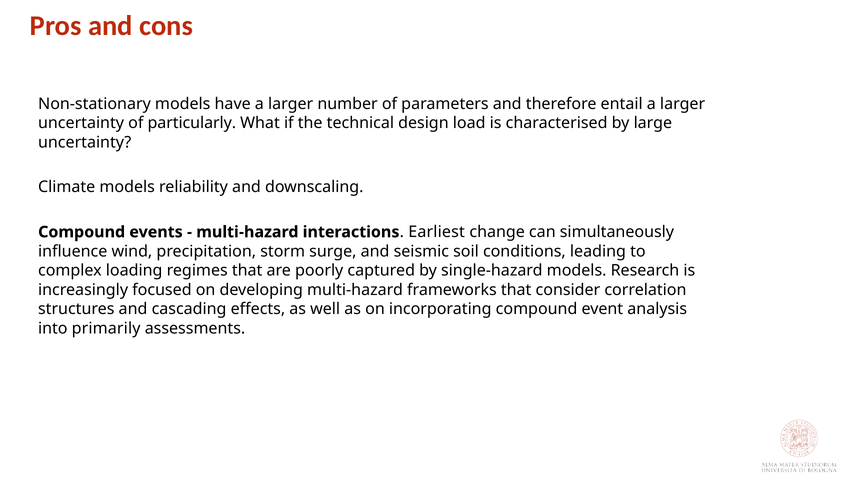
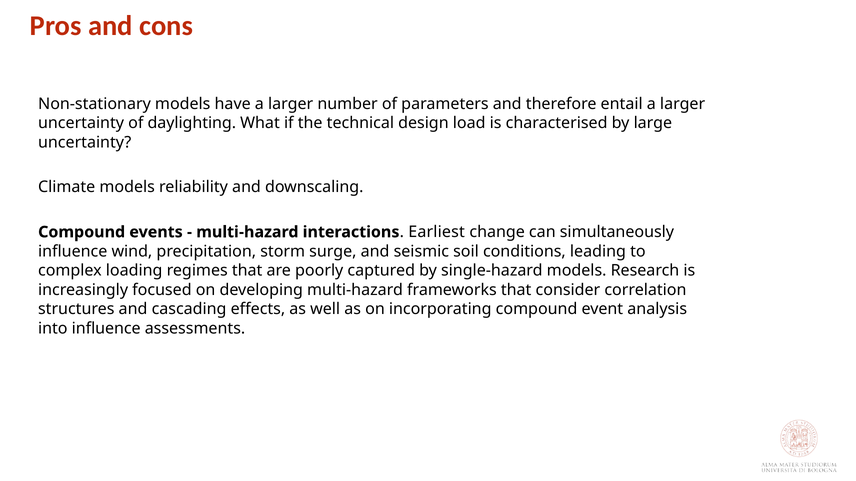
particularly: particularly -> daylighting
into primarily: primarily -> influence
